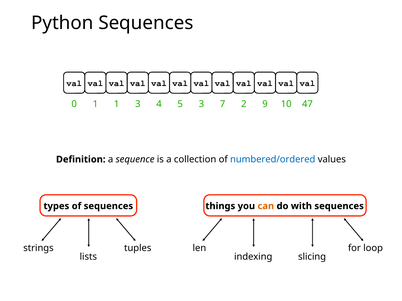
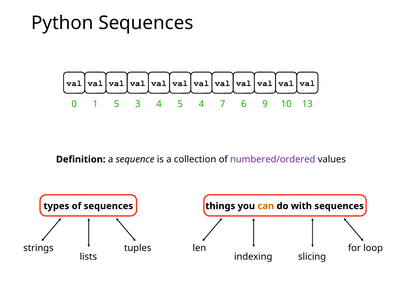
1 1: 1 -> 5
5 3: 3 -> 4
2: 2 -> 6
47: 47 -> 13
numbered/ordered colour: blue -> purple
